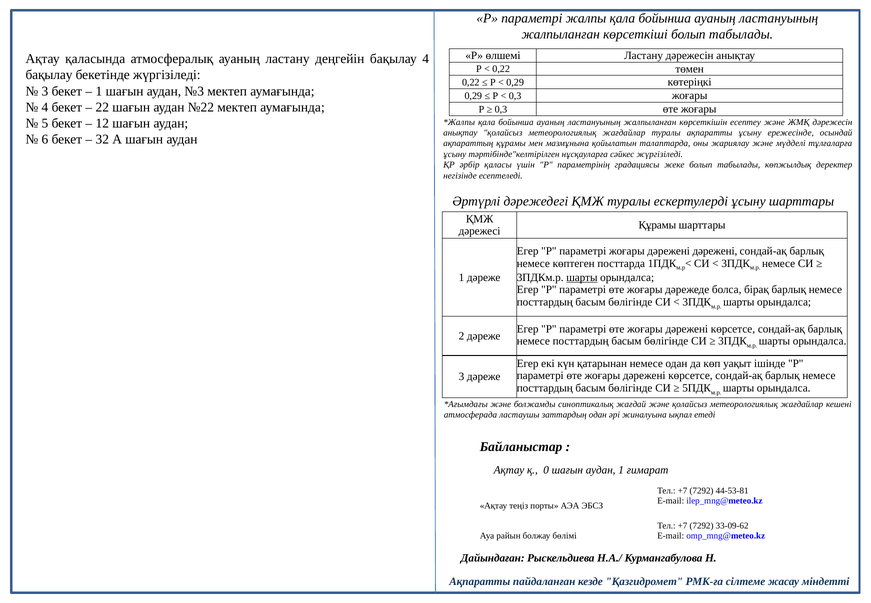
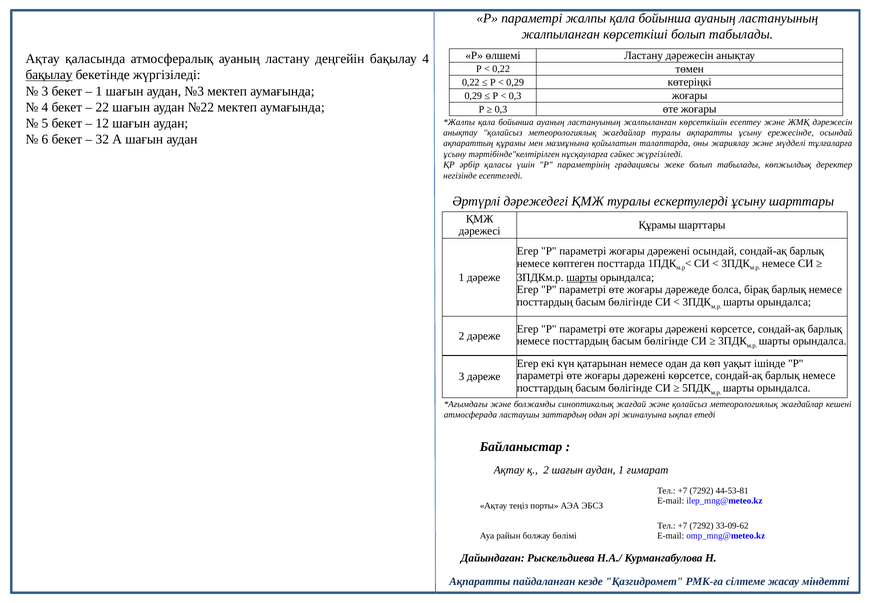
бақылау at (49, 75) underline: none -> present
дәрежені дәрежені: дәрежені -> осындай
қ 0: 0 -> 2
